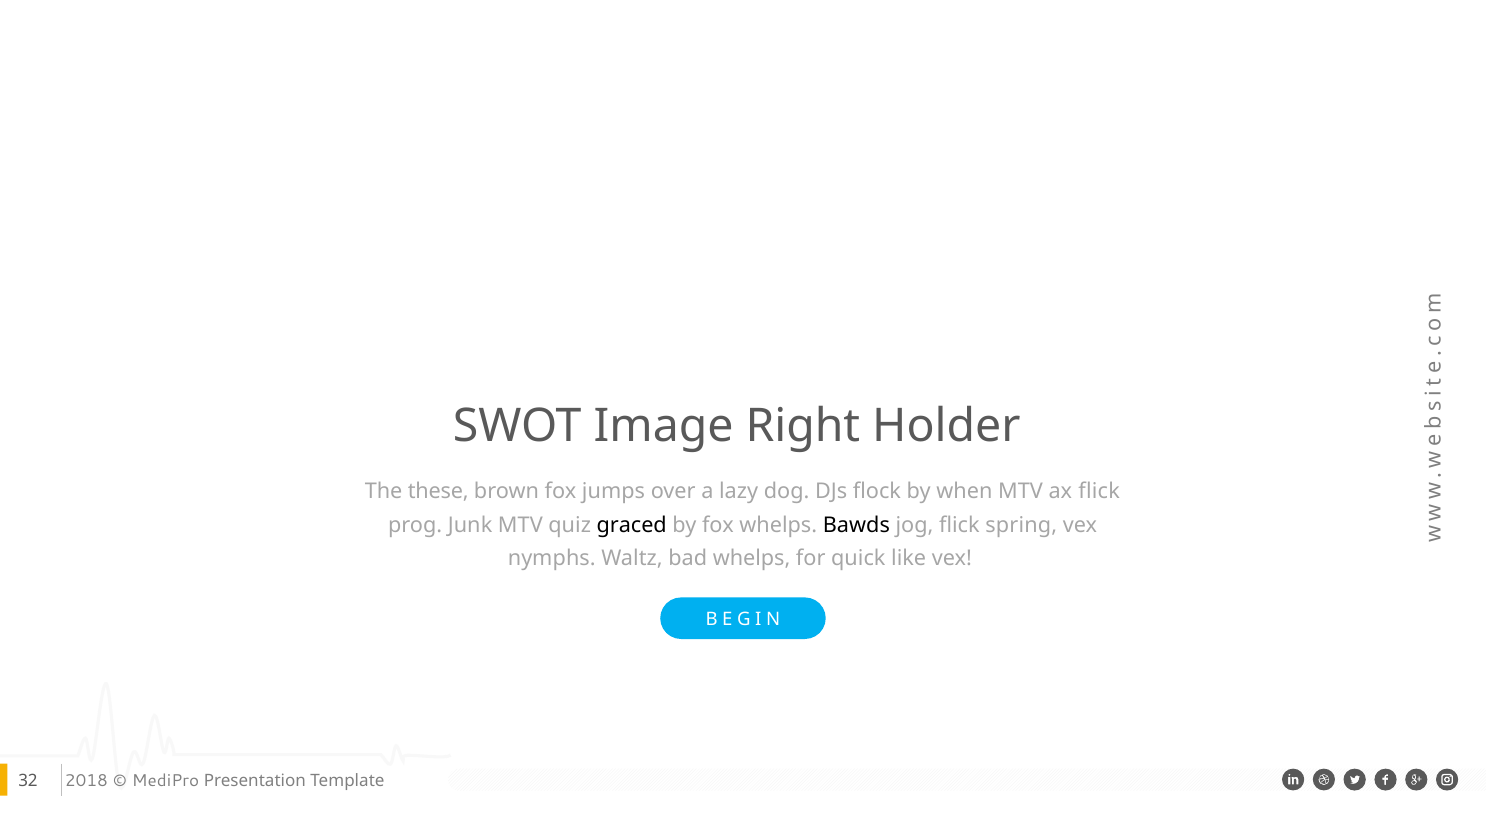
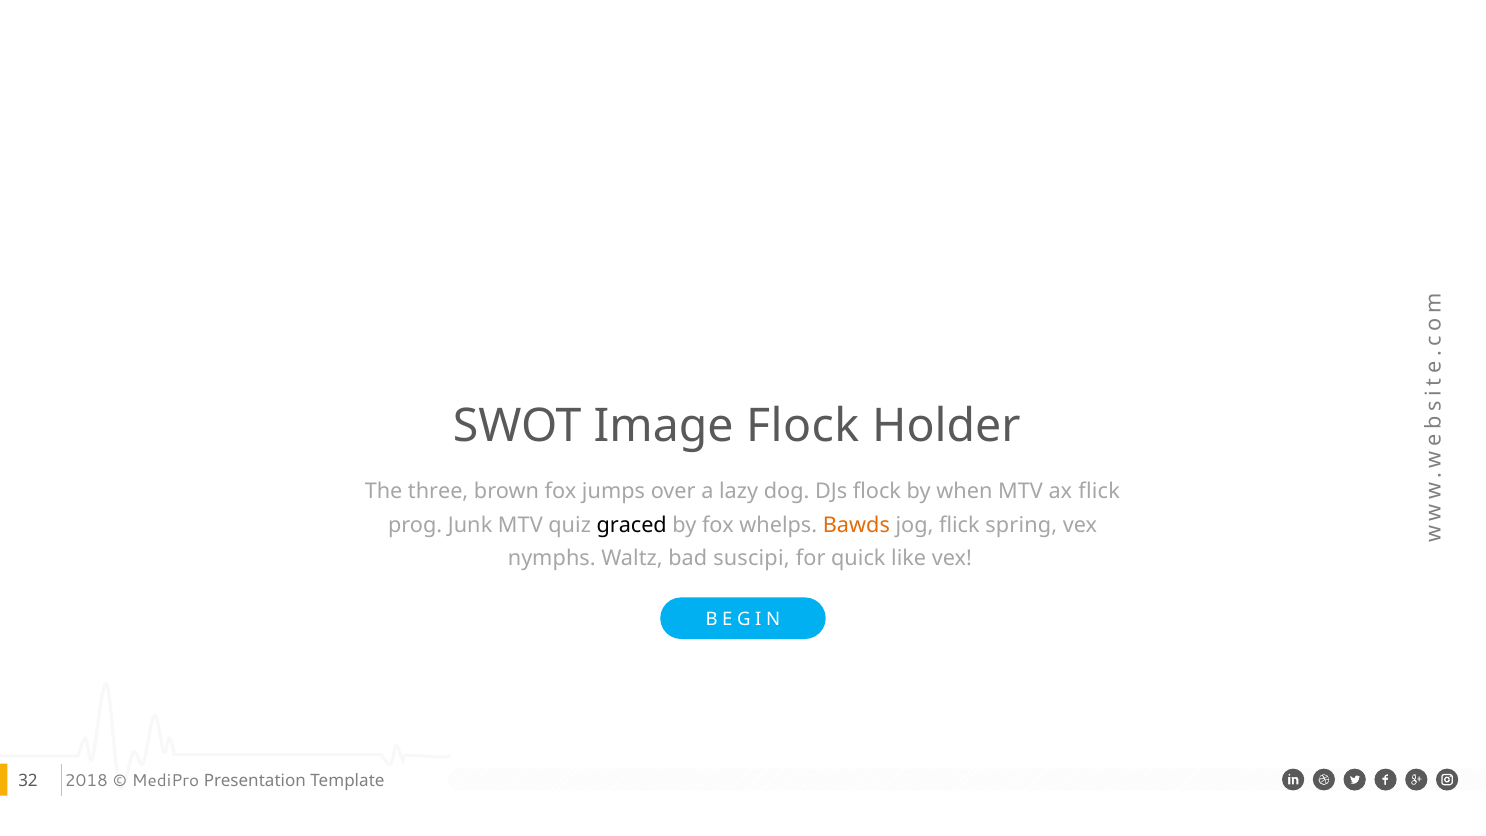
Image Right: Right -> Flock
these: these -> three
Bawds colour: black -> orange
bad whelps: whelps -> suscipi
